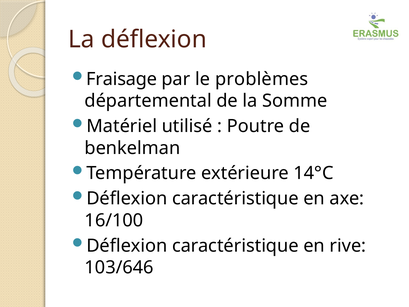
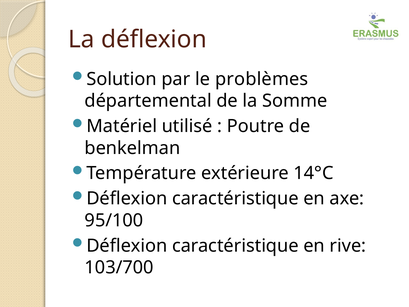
Fraisage: Fraisage -> Solution
16/100: 16/100 -> 95/100
103/646: 103/646 -> 103/700
